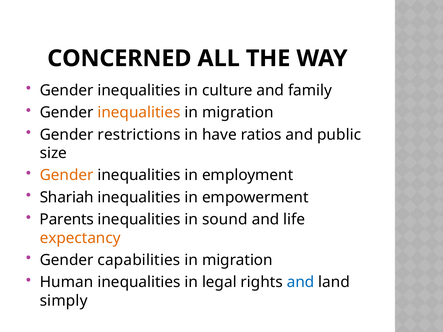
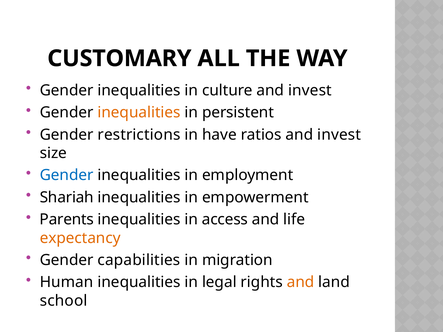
CONCERNED: CONCERNED -> CUSTOMARY
culture and family: family -> invest
migration at (238, 113): migration -> persistent
ratios and public: public -> invest
Gender at (67, 175) colour: orange -> blue
sound: sound -> access
and at (301, 282) colour: blue -> orange
simply: simply -> school
